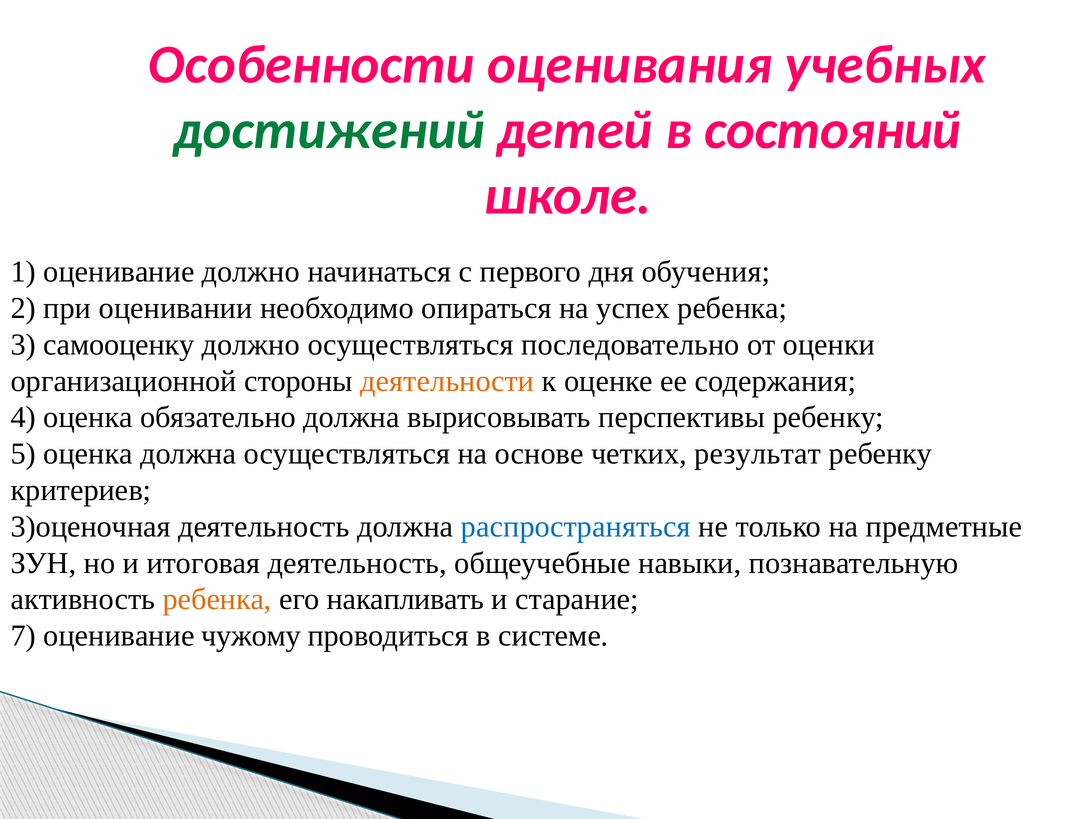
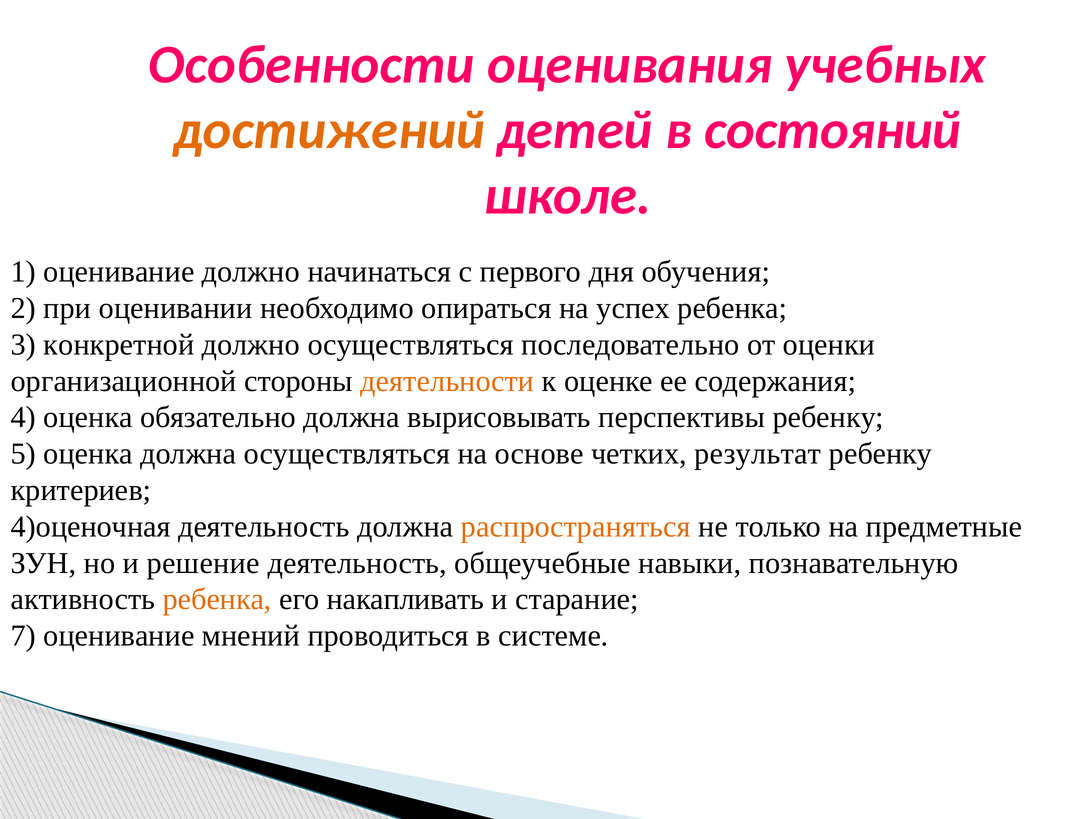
достижений colour: green -> orange
самооценку: самооценку -> конкретной
3)оценочная: 3)оценочная -> 4)оценочная
распространяться colour: blue -> orange
итоговая: итоговая -> решение
чужому: чужому -> мнений
